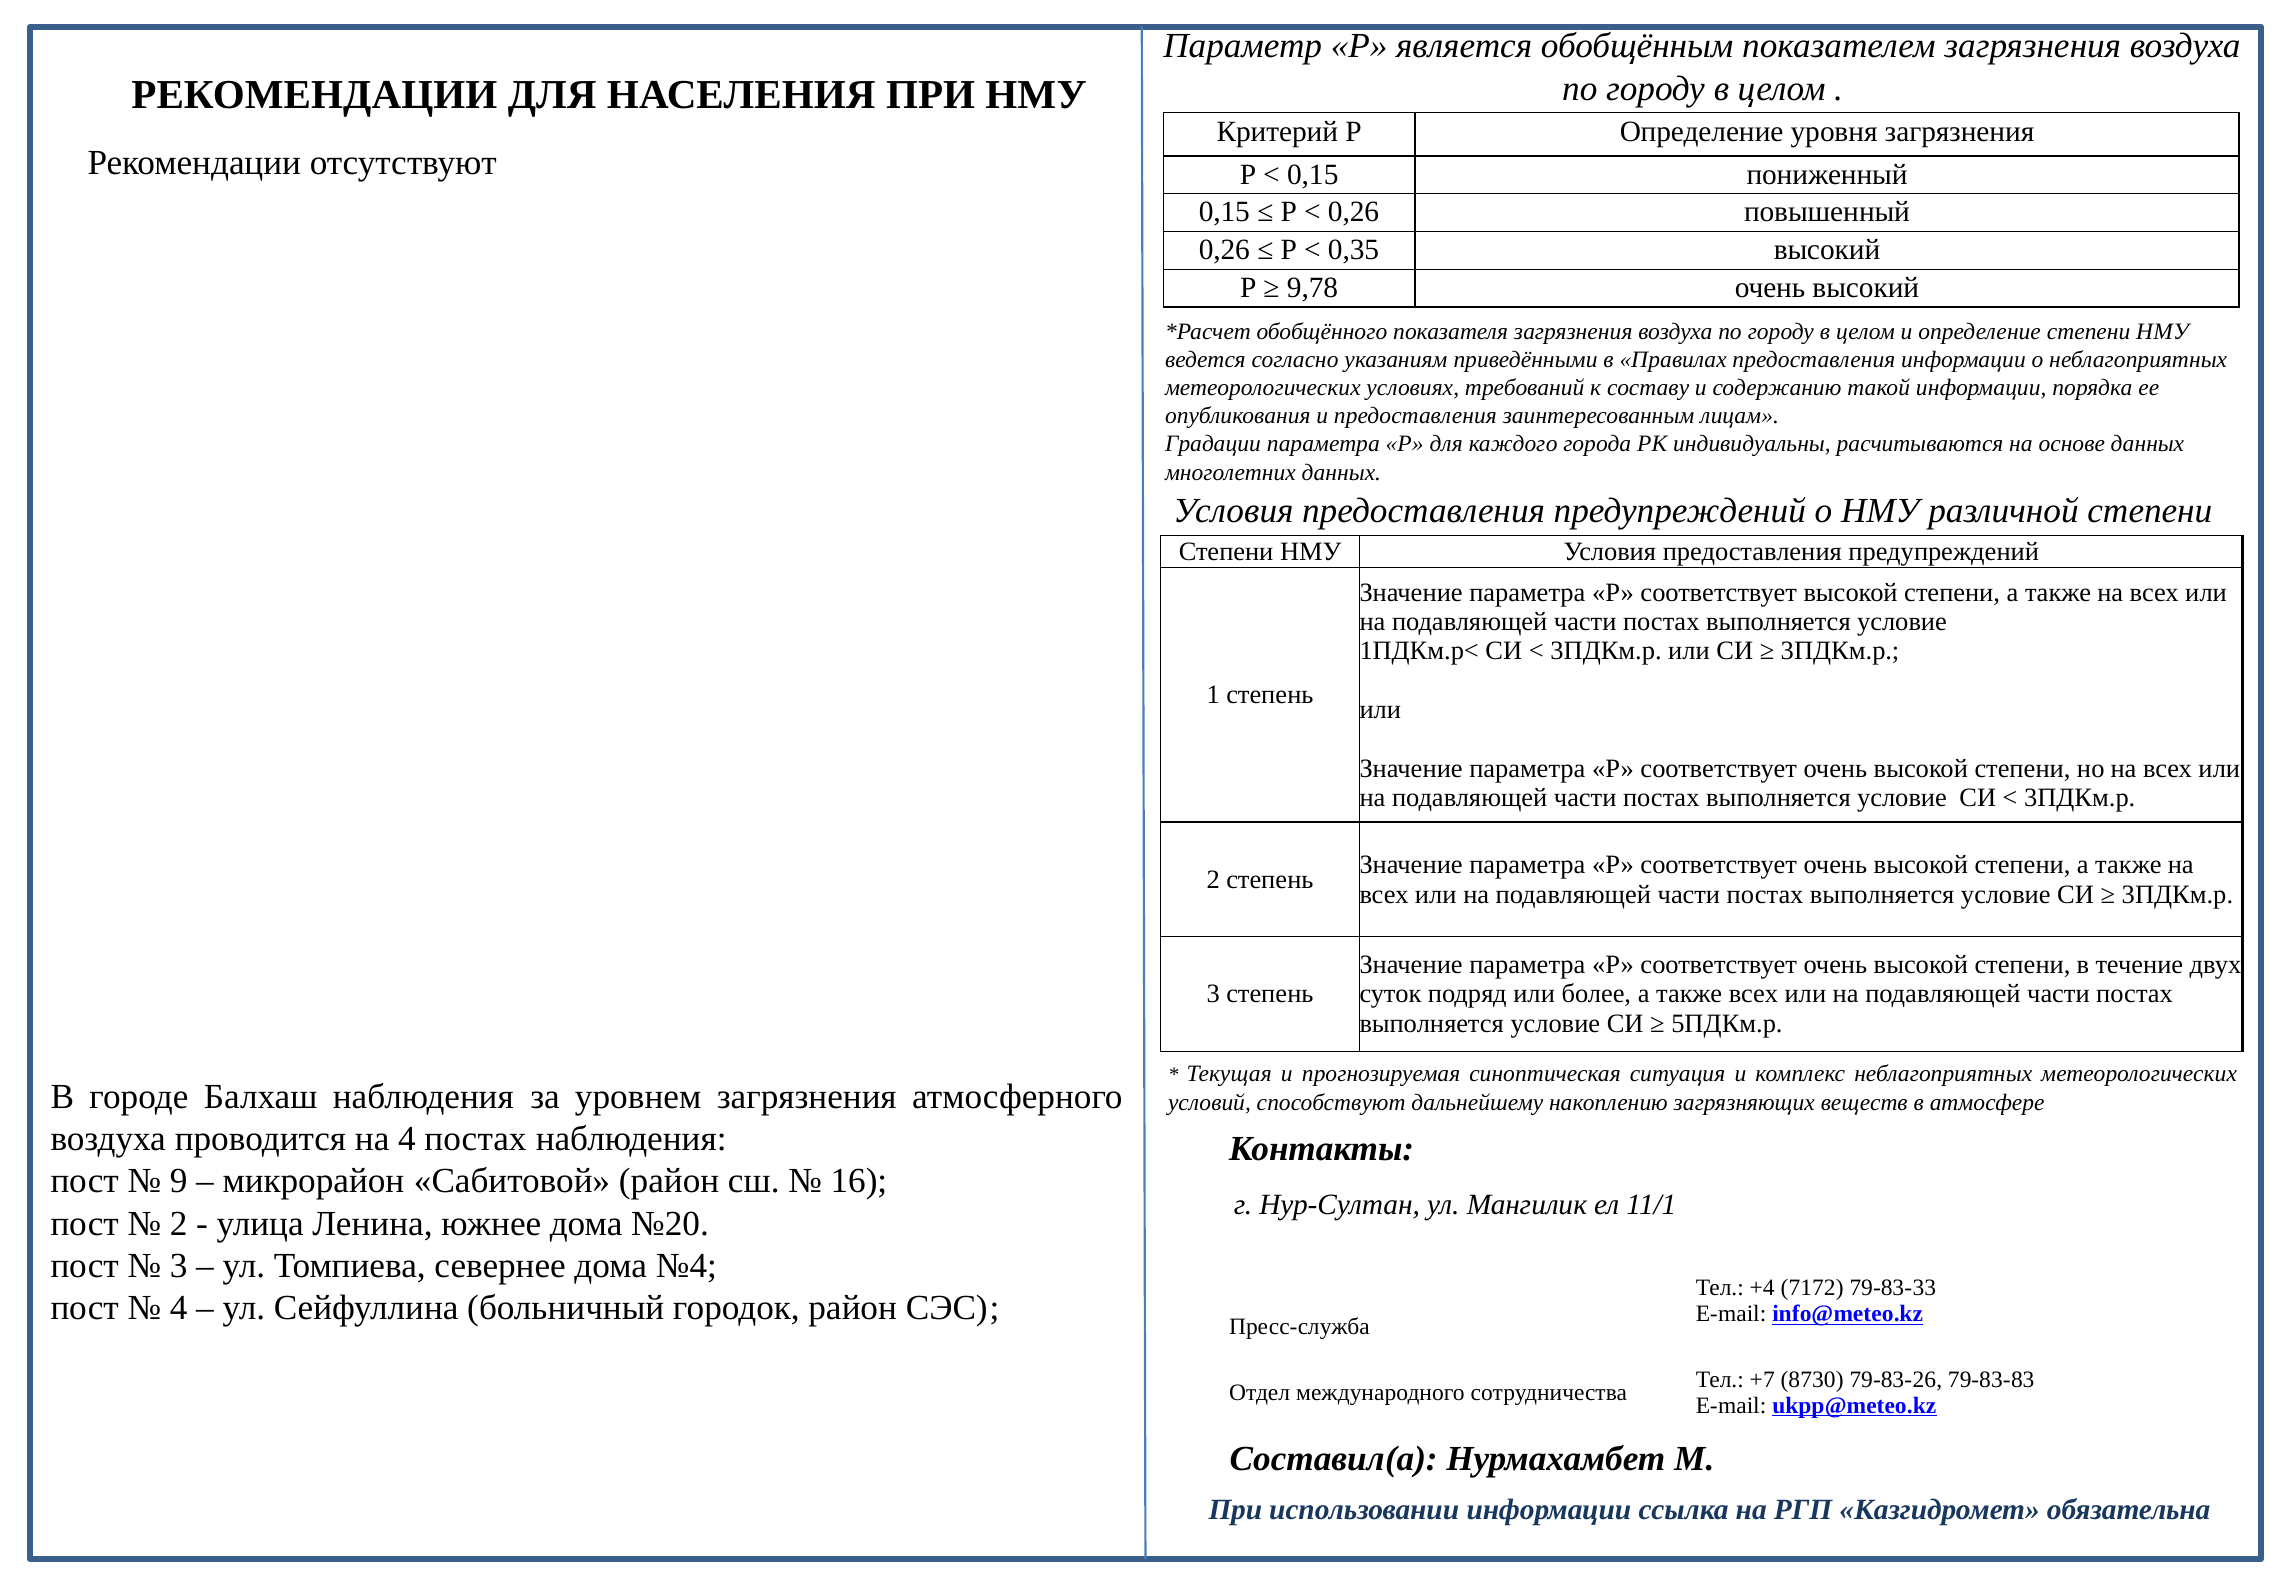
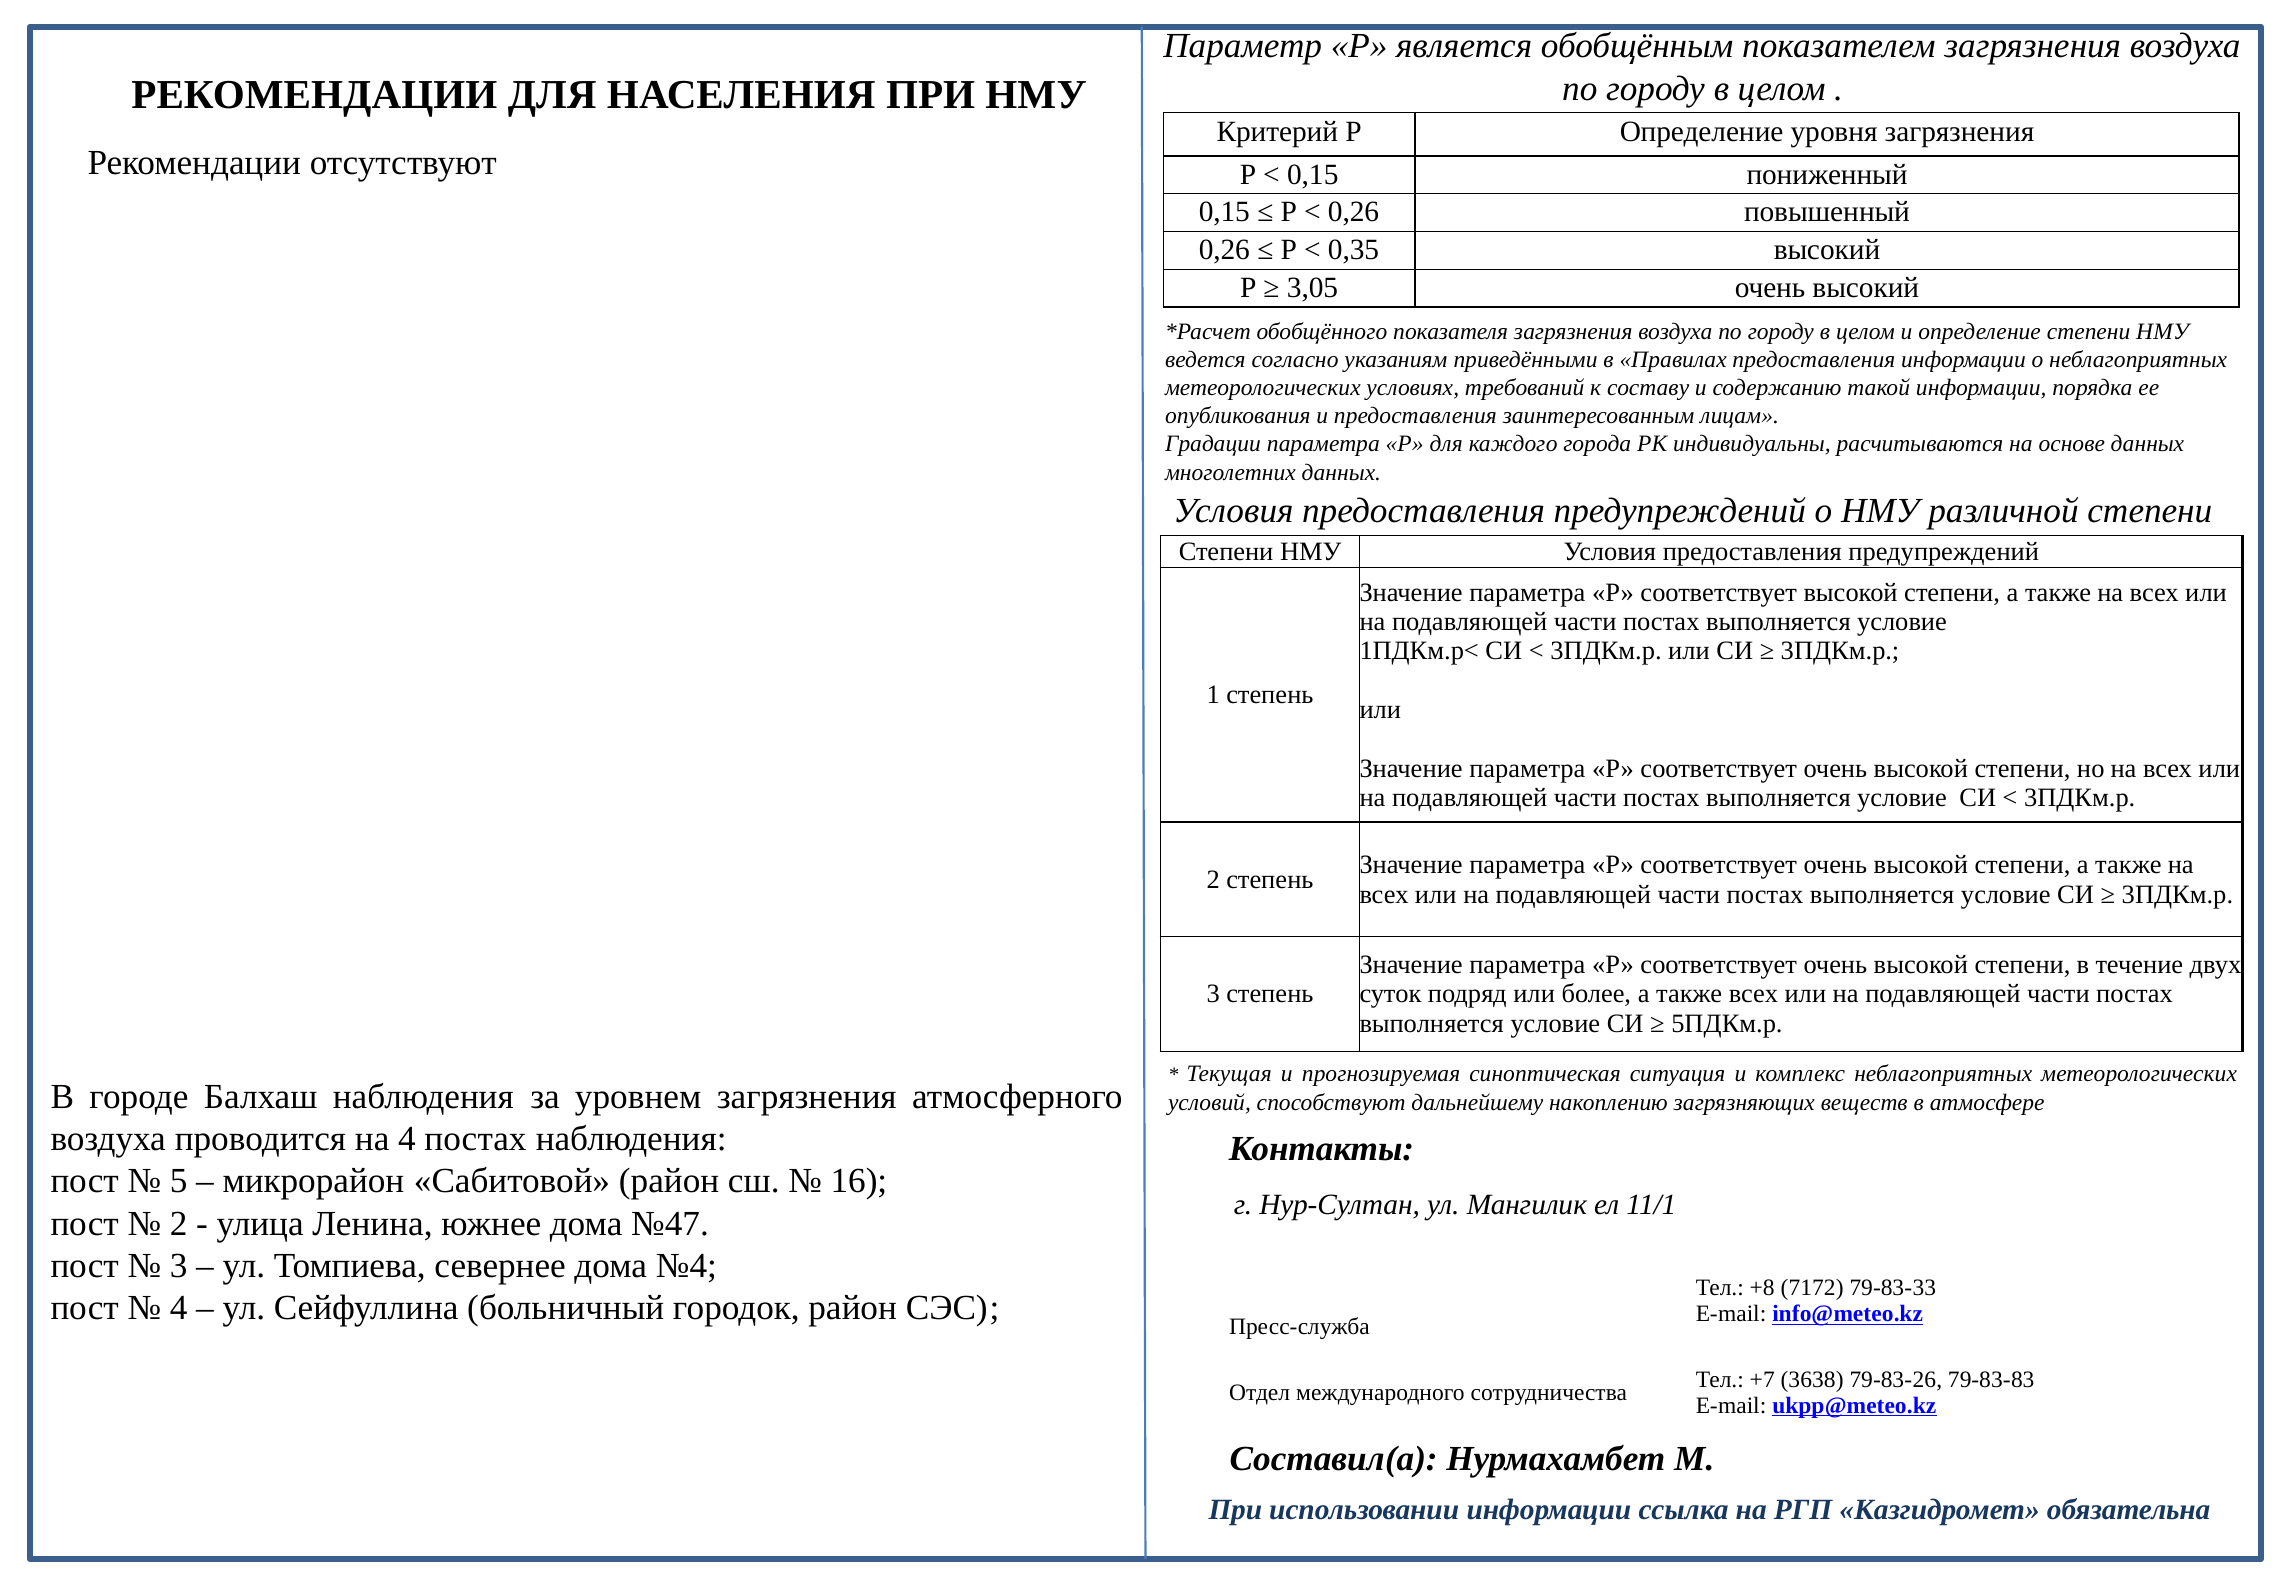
9,78: 9,78 -> 3,05
9: 9 -> 5
№20: №20 -> №47
+4: +4 -> +8
8730: 8730 -> 3638
